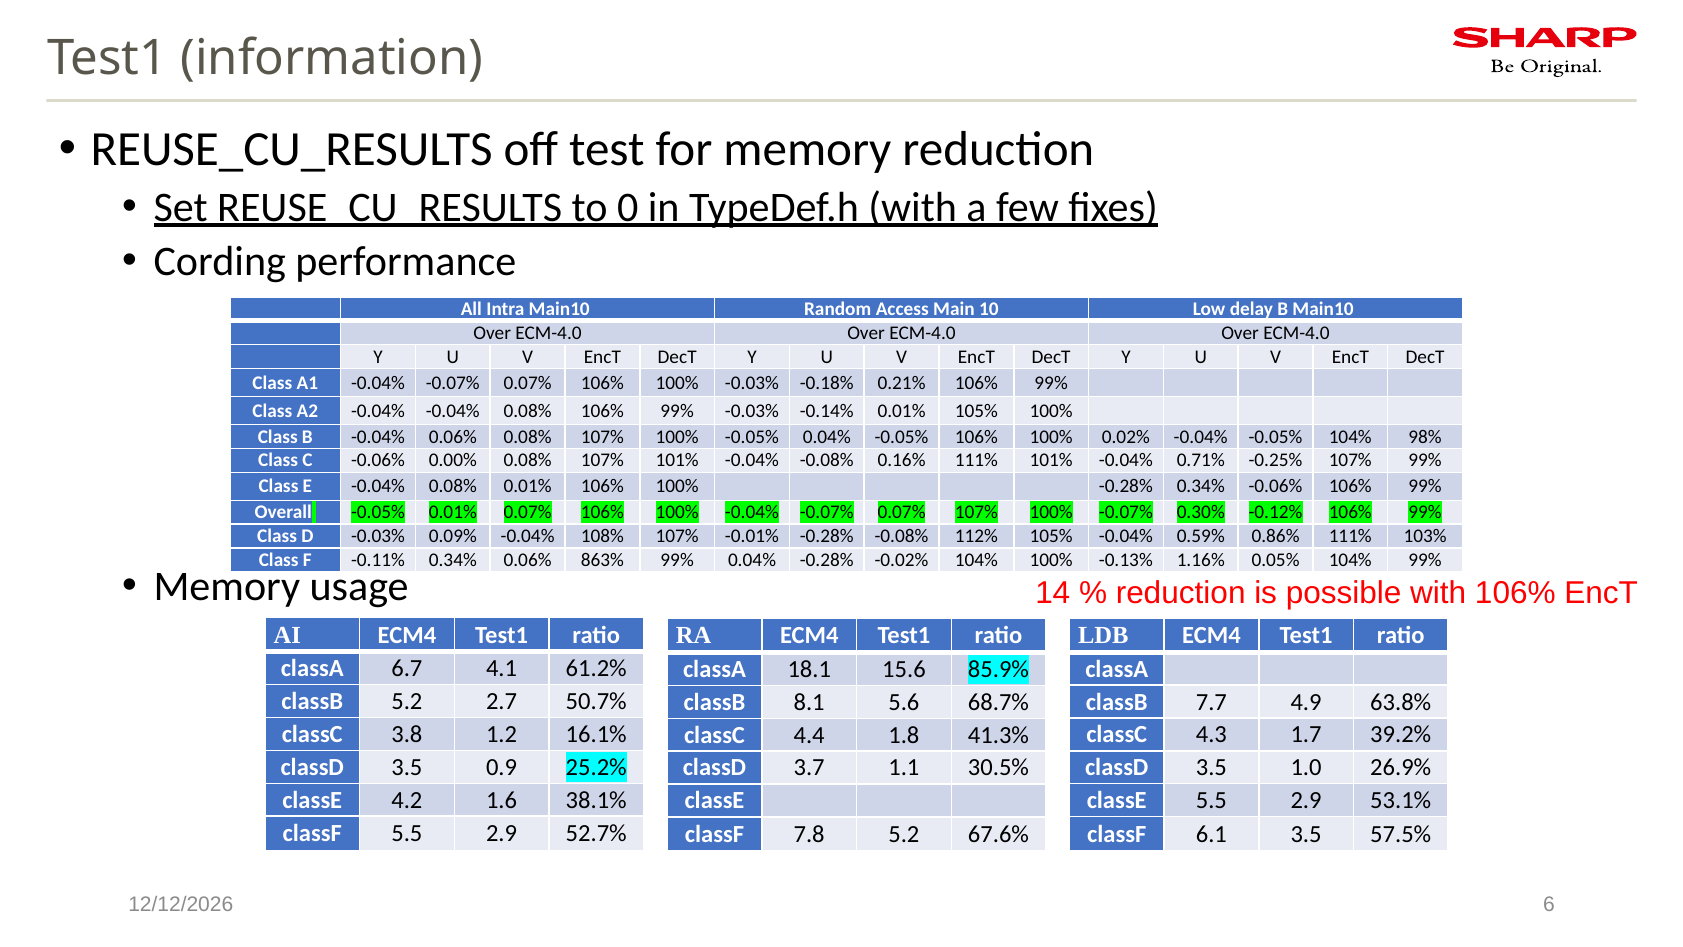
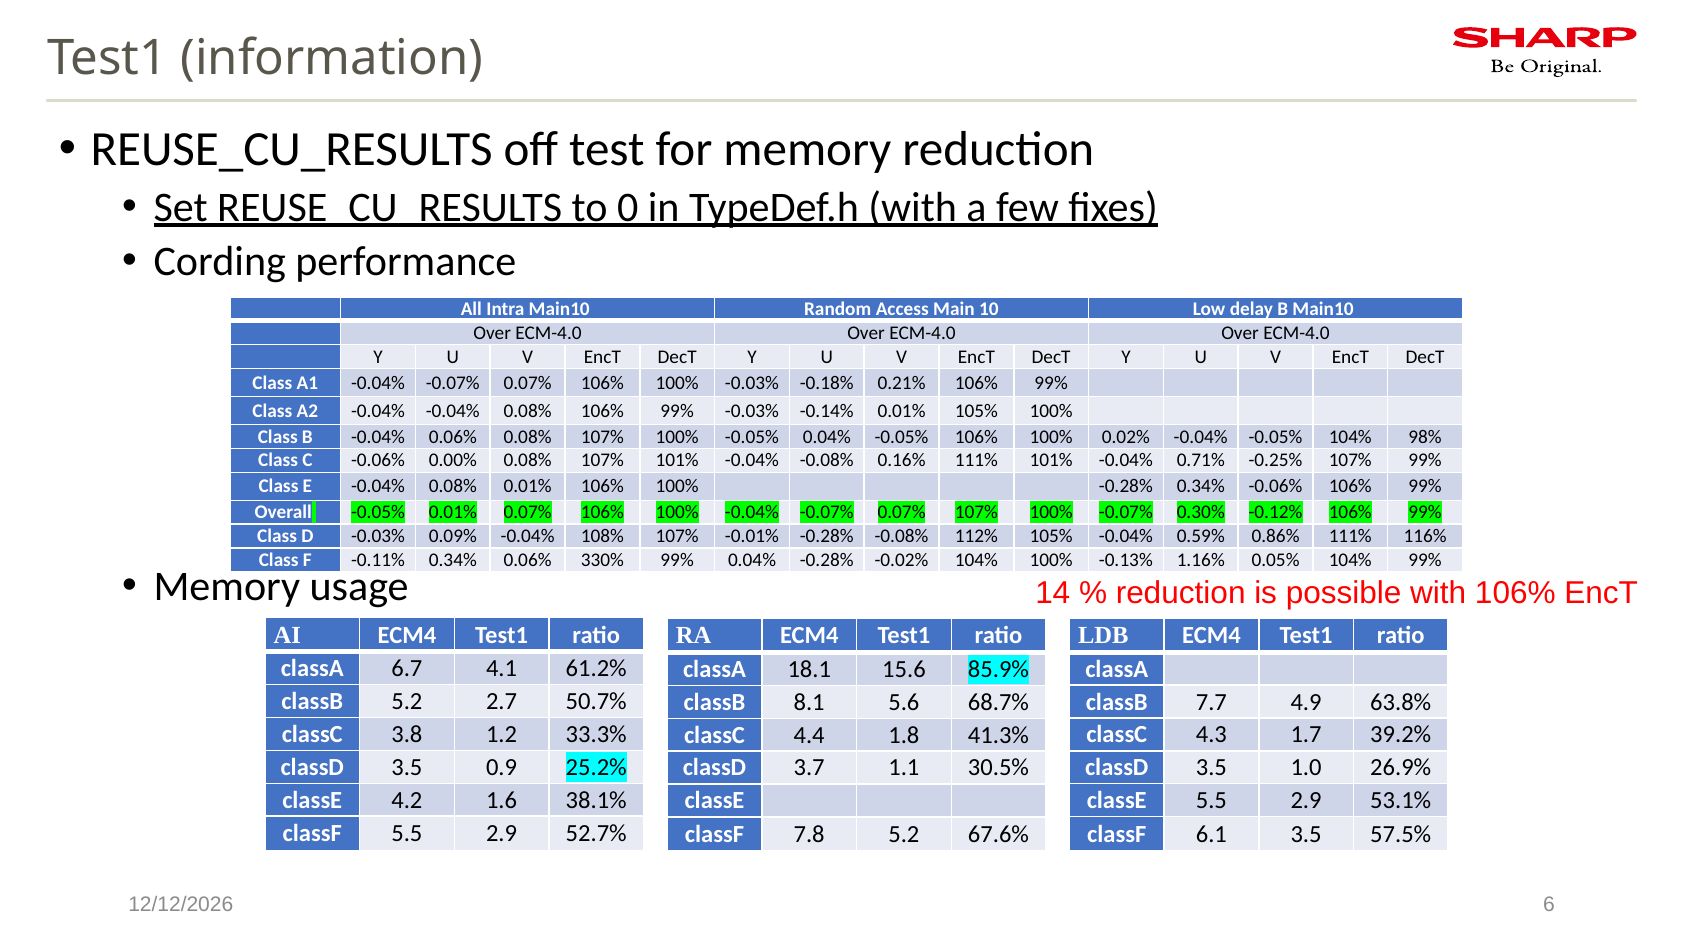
103%: 103% -> 116%
863%: 863% -> 330%
16.1%: 16.1% -> 33.3%
